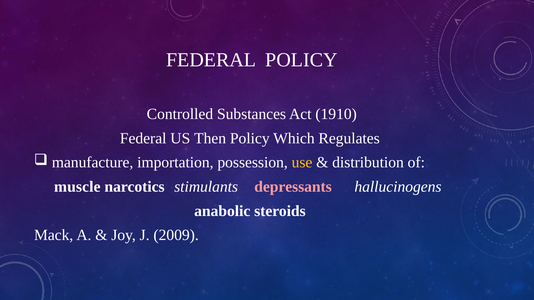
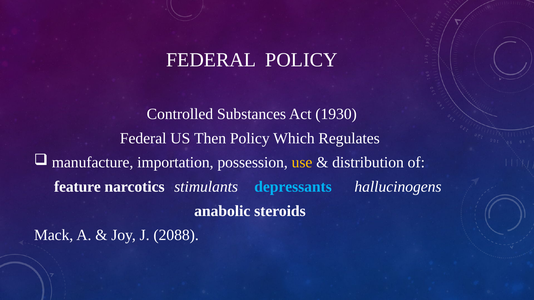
1910: 1910 -> 1930
muscle: muscle -> feature
depressants colour: pink -> light blue
2009: 2009 -> 2088
